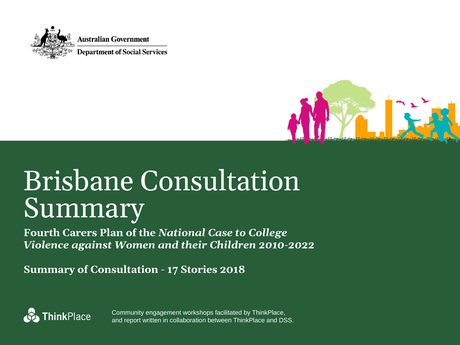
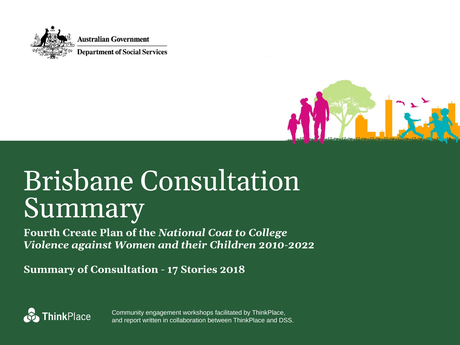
Carers: Carers -> Create
Case: Case -> Coat
